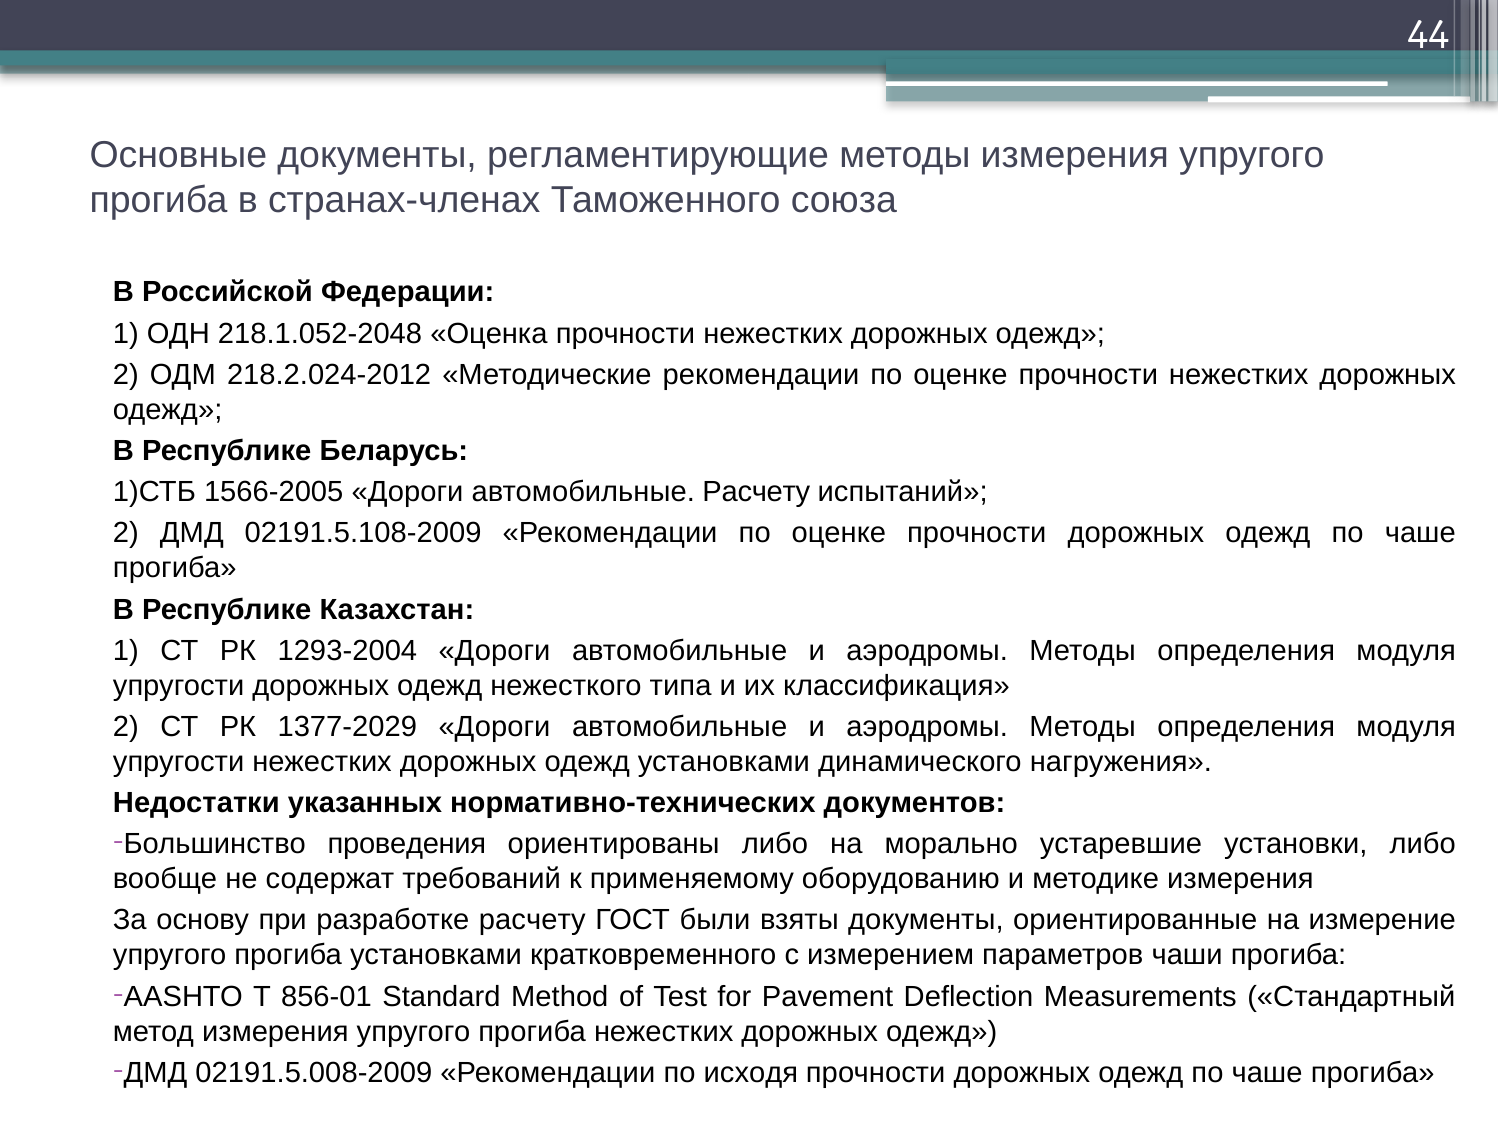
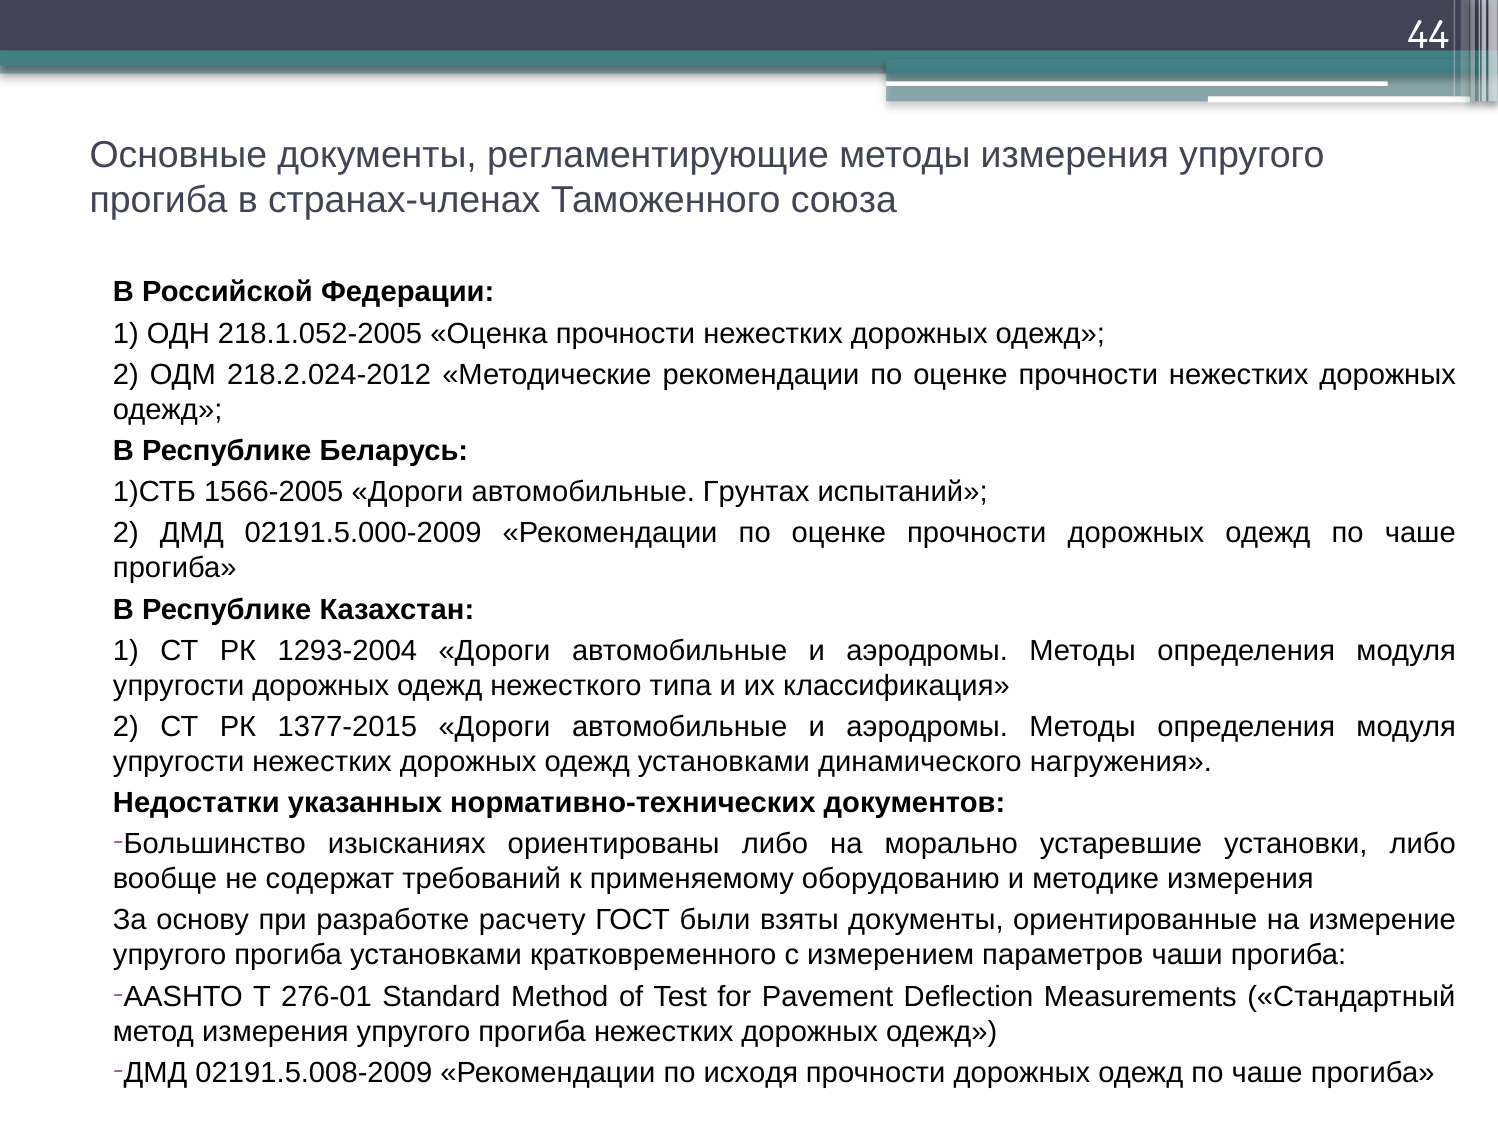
218.1.052-2048: 218.1.052-2048 -> 218.1.052-2005
автомобильные Расчету: Расчету -> Грунтах
02191.5.108-2009: 02191.5.108-2009 -> 02191.5.000-2009
1377-2029: 1377-2029 -> 1377-2015
проведения: проведения -> изысканиях
856-01: 856-01 -> 276-01
